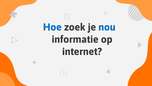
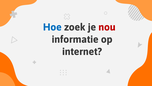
nou colour: blue -> red
